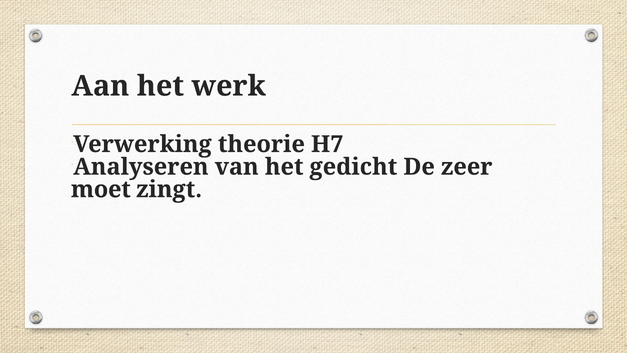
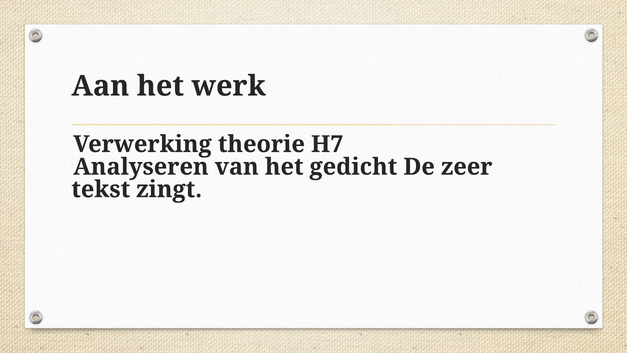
moet: moet -> tekst
